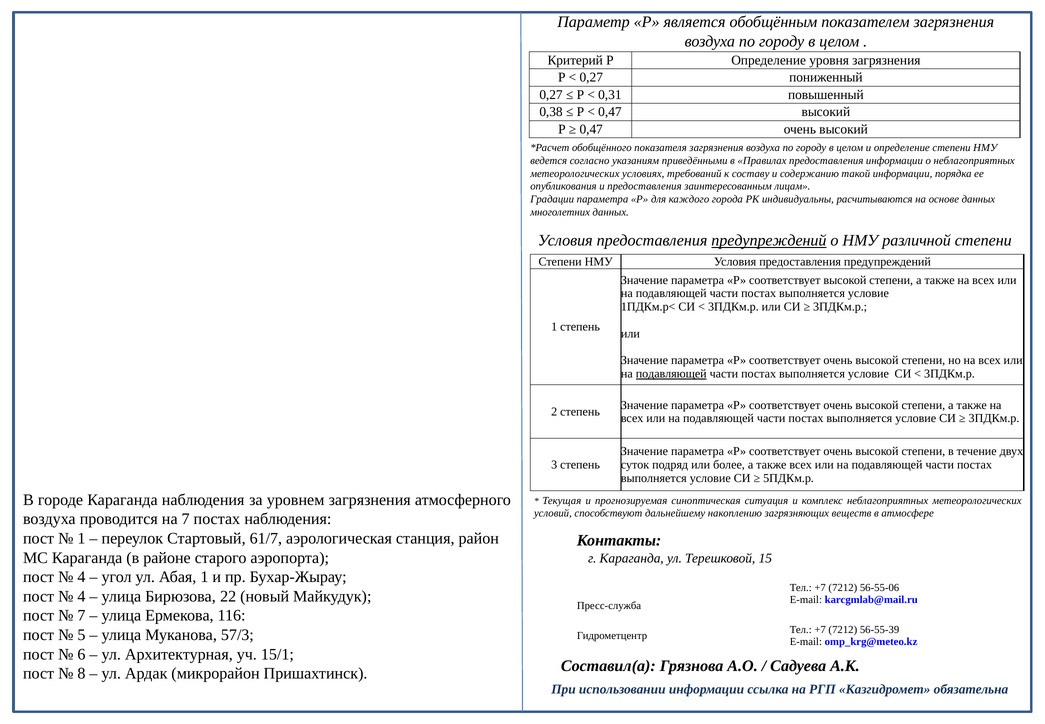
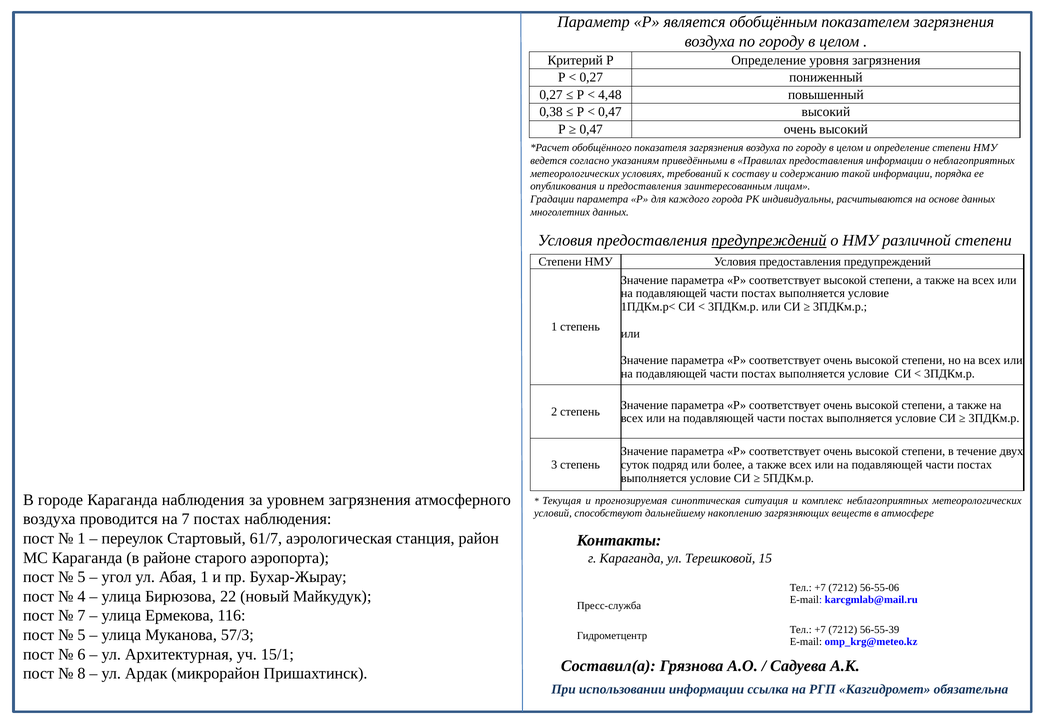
0,31: 0,31 -> 4,48
подавляющей at (671, 373) underline: present -> none
4 at (81, 577): 4 -> 5
